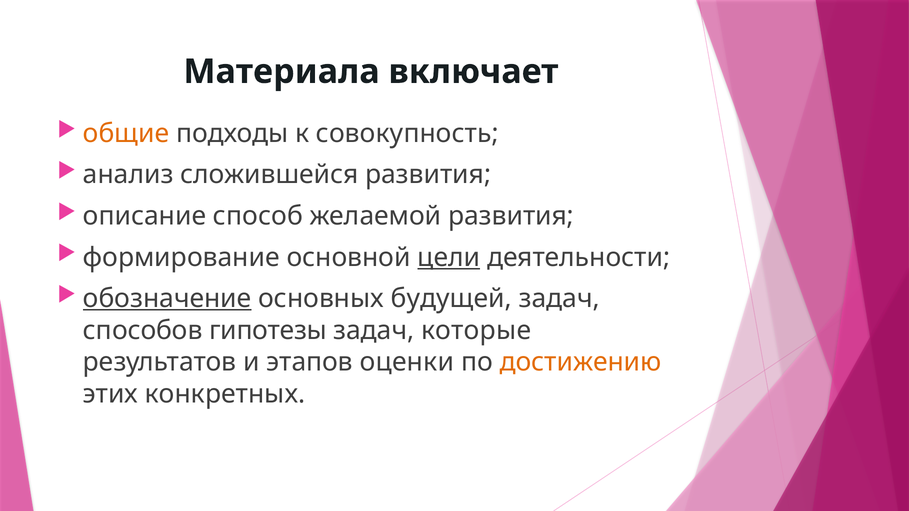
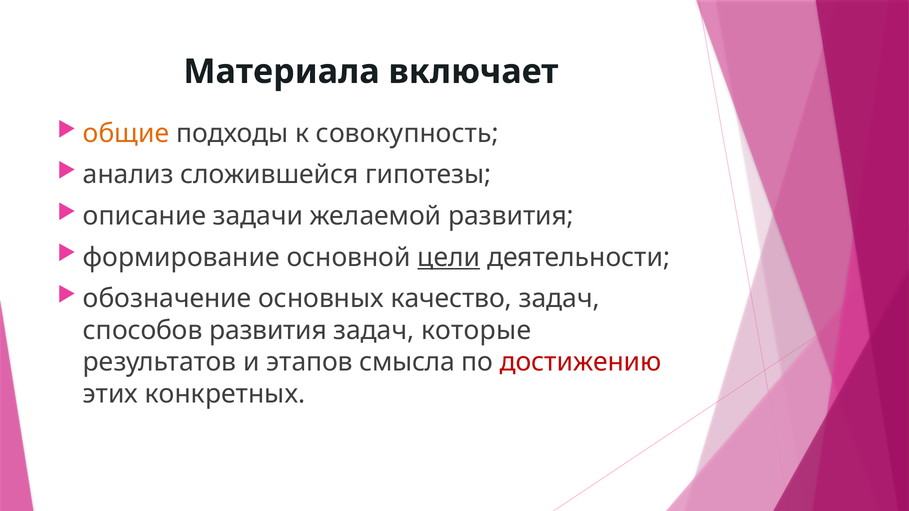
сложившейся развития: развития -> гипотезы
способ: способ -> задачи
обозначение underline: present -> none
будущей: будущей -> качество
способов гипотезы: гипотезы -> развития
оценки: оценки -> смысла
достижению colour: orange -> red
